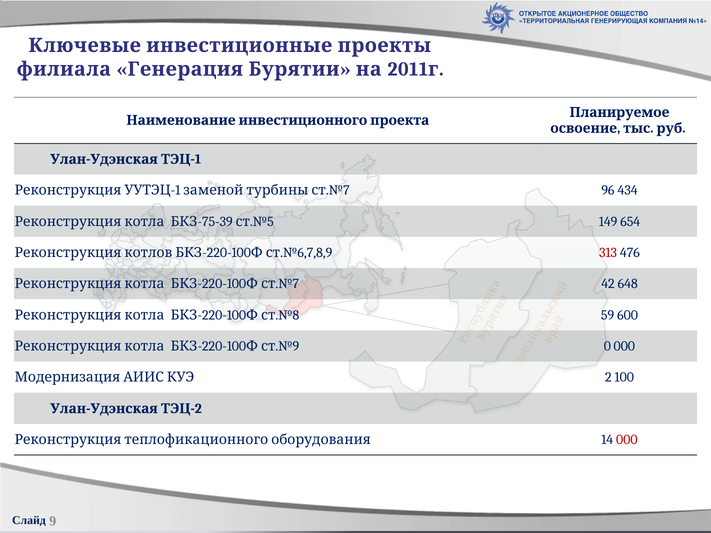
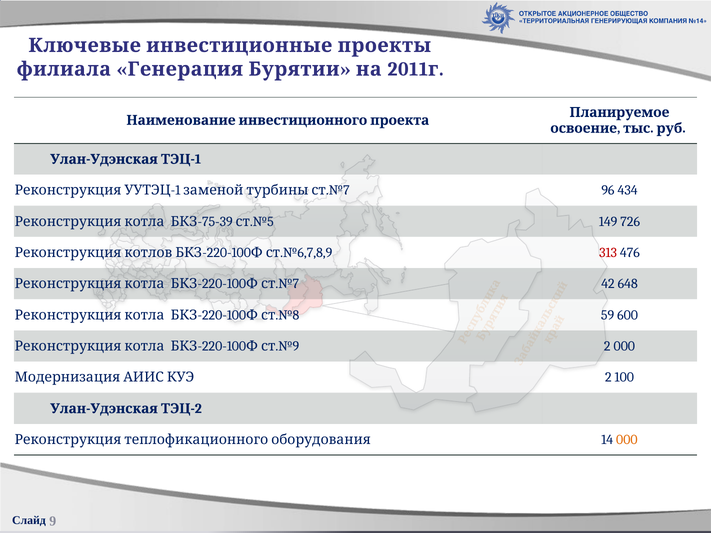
654: 654 -> 726
0 at (607, 346): 0 -> 2
000 at (627, 440) colour: red -> orange
